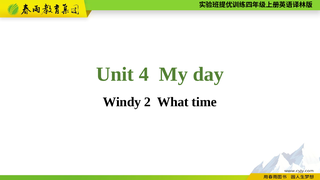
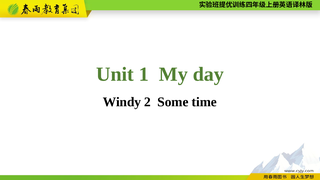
4: 4 -> 1
What: What -> Some
